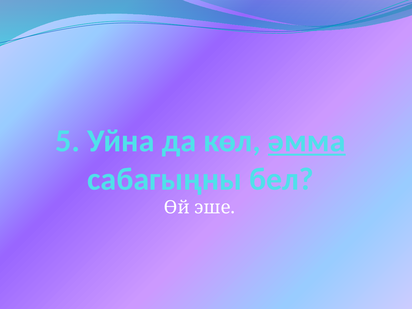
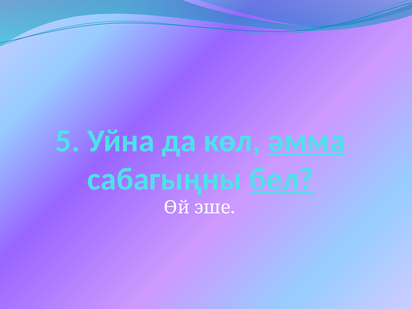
бел underline: none -> present
